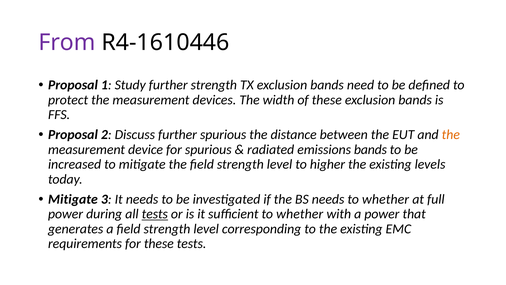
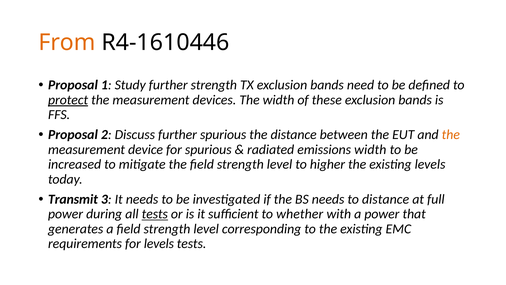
From colour: purple -> orange
protect underline: none -> present
emissions bands: bands -> width
Mitigate at (73, 199): Mitigate -> Transmit
needs to whether: whether -> distance
for these: these -> levels
